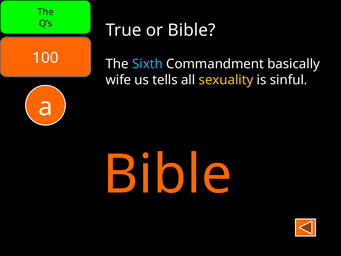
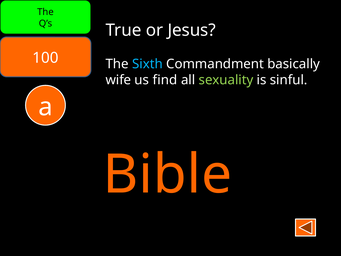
or Bible: Bible -> Jesus
tells: tells -> find
sexuality colour: yellow -> light green
